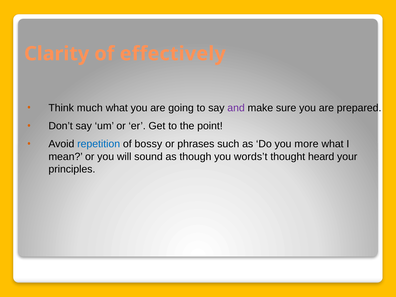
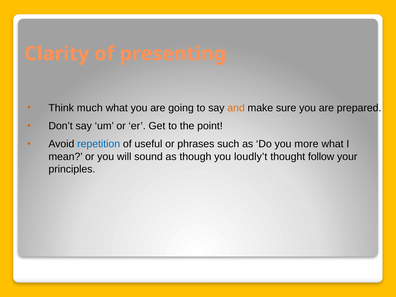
effectively: effectively -> presenting
and colour: purple -> orange
bossy: bossy -> useful
words’t: words’t -> loudly’t
heard: heard -> follow
